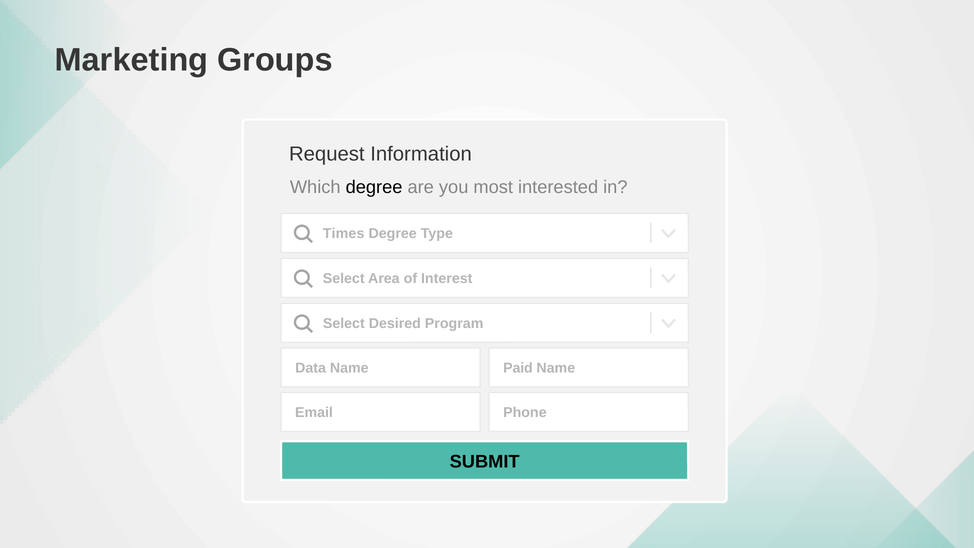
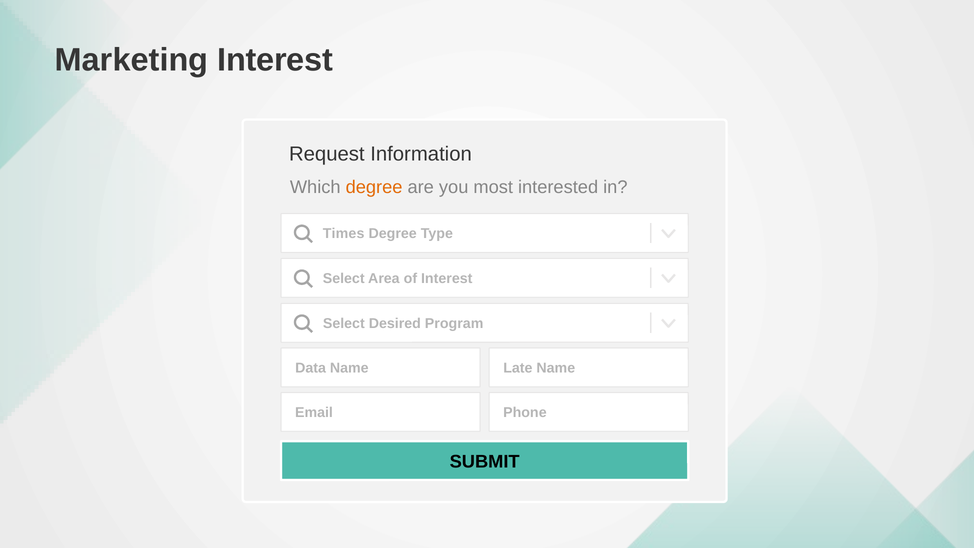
Marketing Groups: Groups -> Interest
degree at (374, 187) colour: black -> orange
Paid: Paid -> Late
